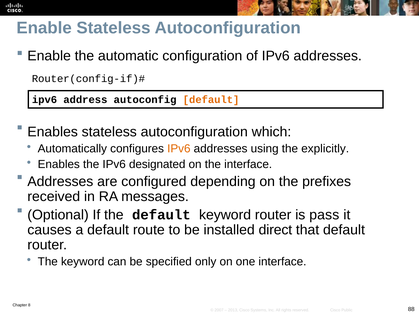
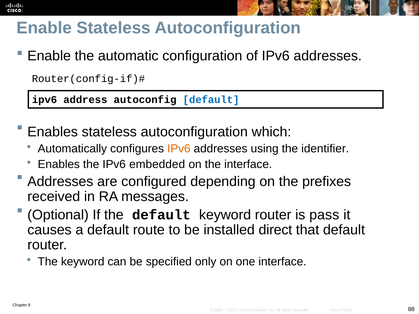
default at (211, 100) colour: orange -> blue
explicitly: explicitly -> identifier
designated: designated -> embedded
